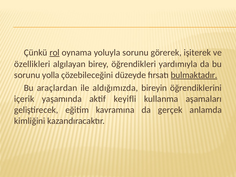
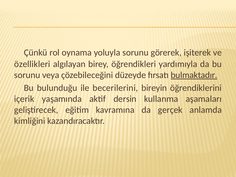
rol underline: present -> none
yolla: yolla -> veya
araçlardan: araçlardan -> bulunduğu
aldığımızda: aldığımızda -> becerilerini
keyifli: keyifli -> dersin
